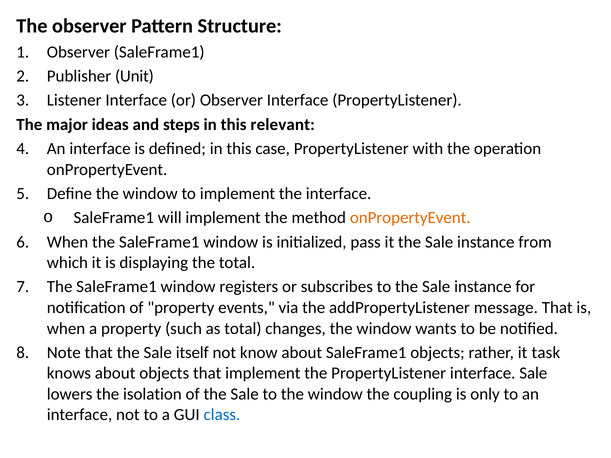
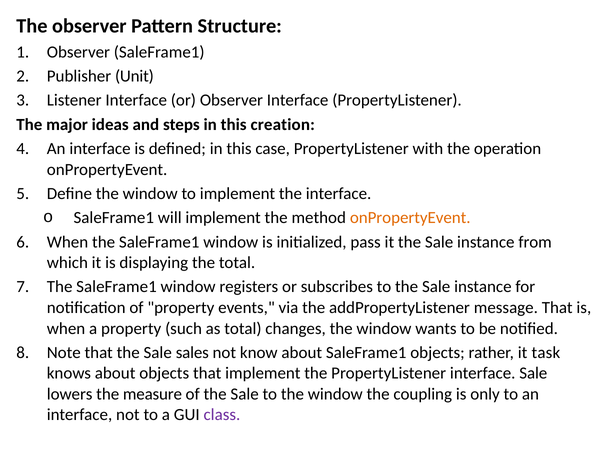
relevant: relevant -> creation
itself: itself -> sales
isolation: isolation -> measure
class colour: blue -> purple
